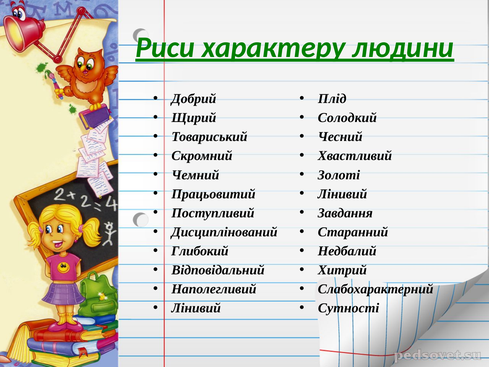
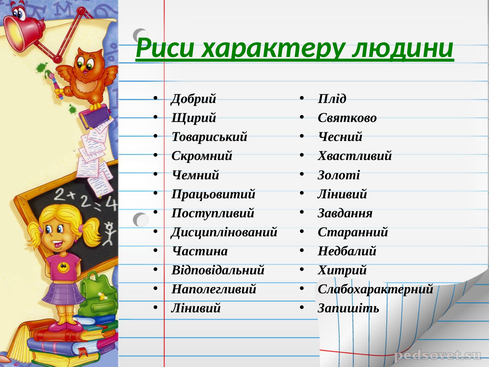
Солодкий: Солодкий -> Святково
Глибокий: Глибокий -> Частина
Сутності: Сутності -> Запишіть
